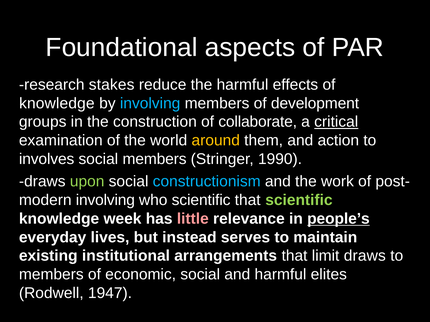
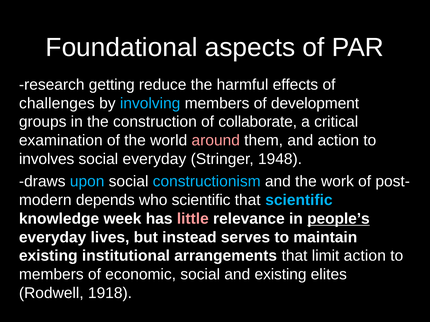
stakes: stakes -> getting
knowledge at (57, 103): knowledge -> challenges
critical underline: present -> none
around colour: yellow -> pink
social members: members -> everyday
1990: 1990 -> 1948
upon colour: light green -> light blue
involving at (105, 200): involving -> depends
scientific at (299, 200) colour: light green -> light blue
limit draws: draws -> action
and harmful: harmful -> existing
1947: 1947 -> 1918
